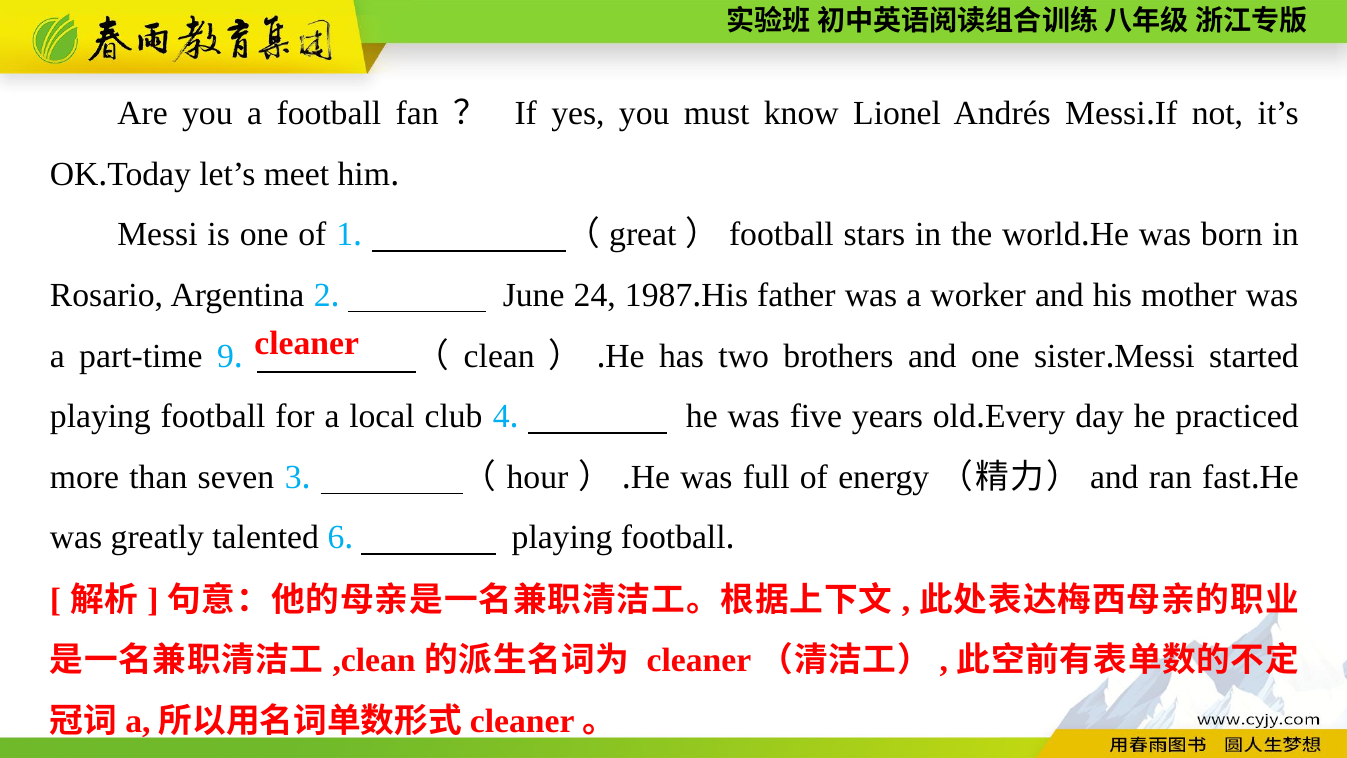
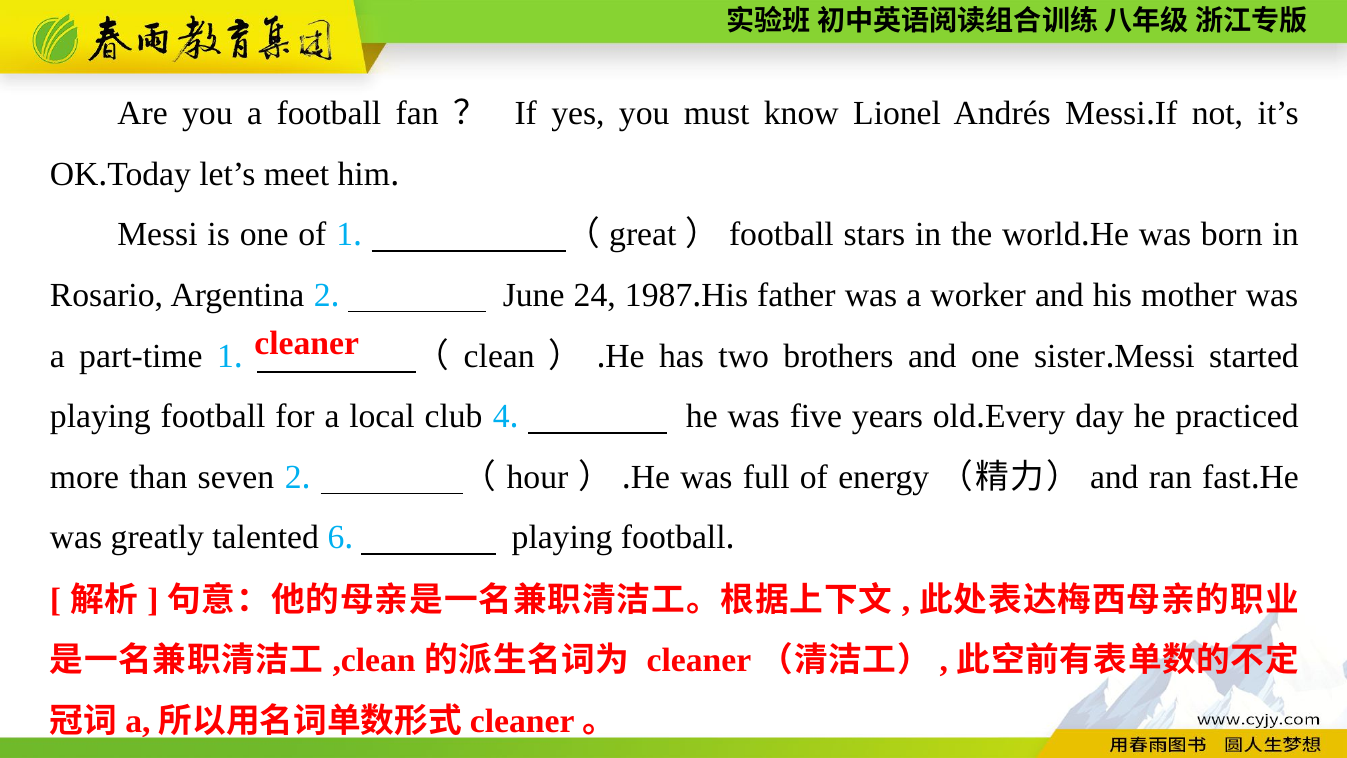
part-time 9: 9 -> 1
seven 3: 3 -> 2
